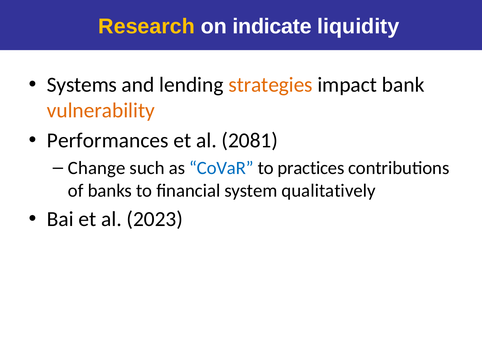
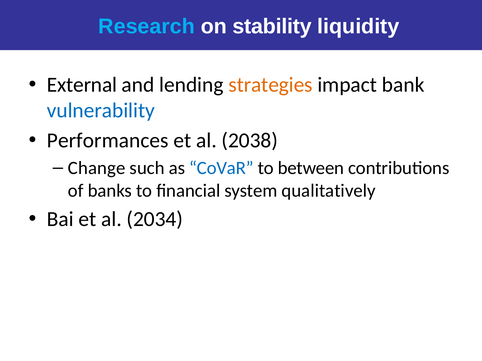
Research colour: yellow -> light blue
indicate: indicate -> stability
Systems: Systems -> External
vulnerability colour: orange -> blue
2081: 2081 -> 2038
practices: practices -> between
2023: 2023 -> 2034
